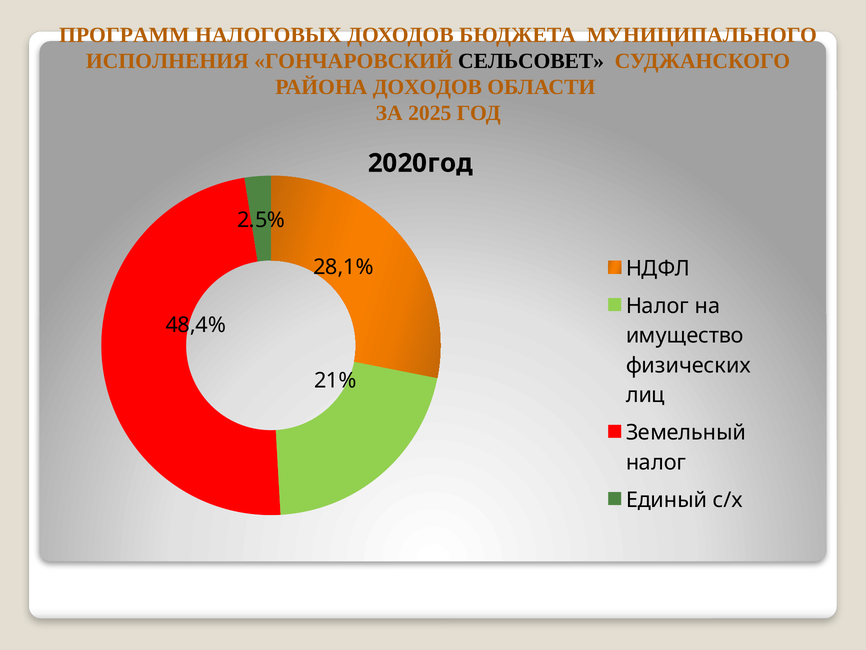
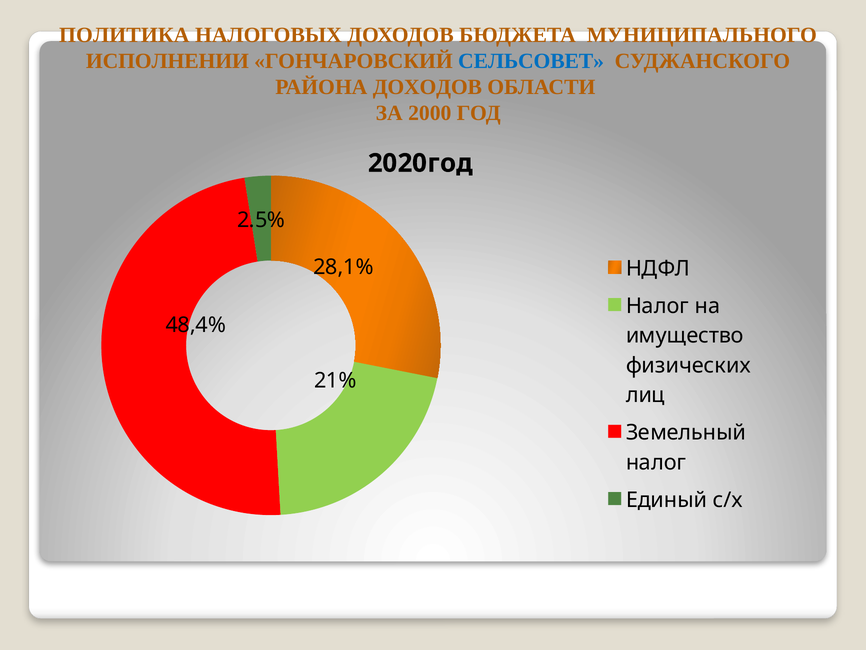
ПРОГРАММ: ПРОГРАММ -> ПОЛИТИКА
ИСПОЛНЕНИЯ: ИСПОЛНЕНИЯ -> ИСПОЛНЕНИИ
СЕЛЬСОВЕТ colour: black -> blue
2025: 2025 -> 2000
